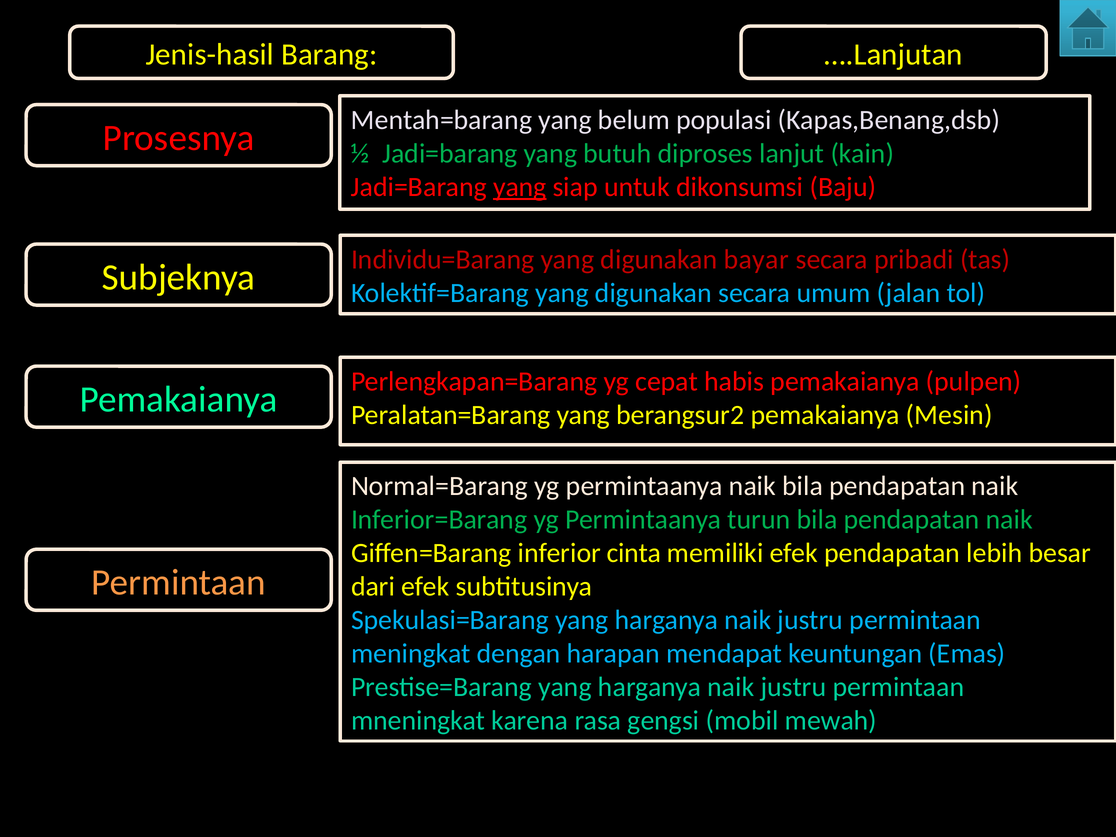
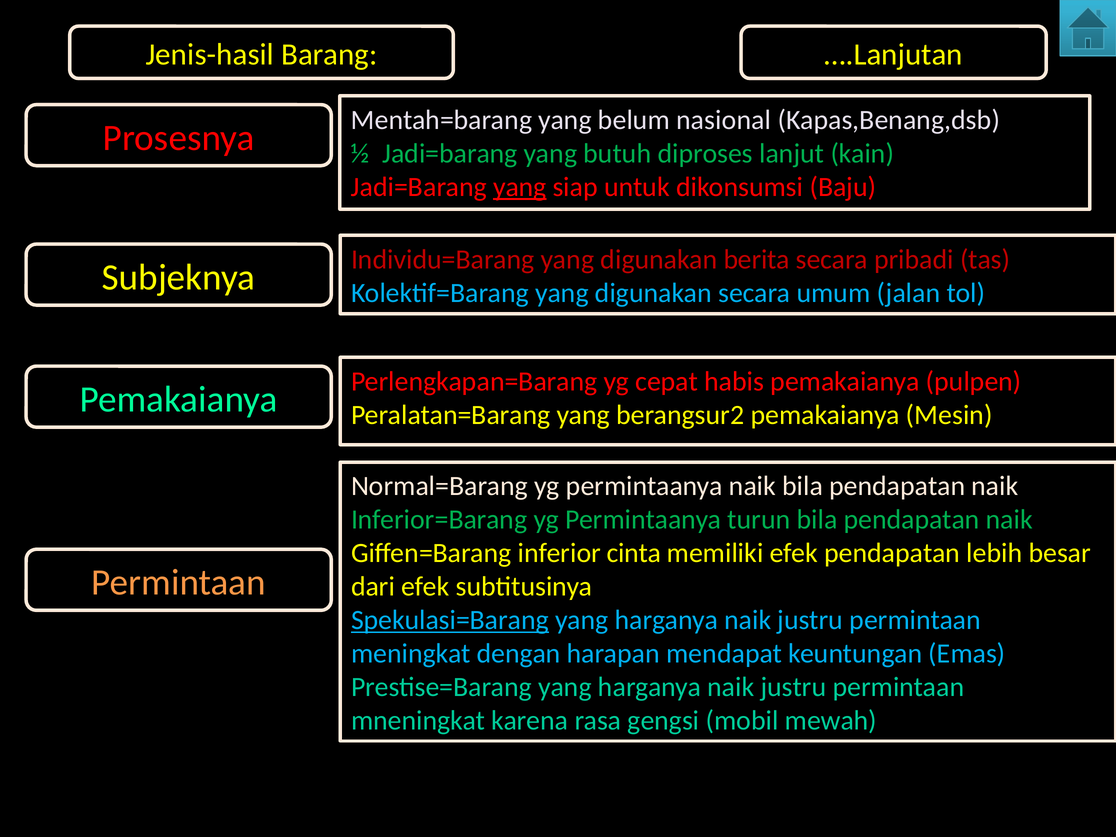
populasi: populasi -> nasional
bayar: bayar -> berita
Spekulasi=Barang underline: none -> present
